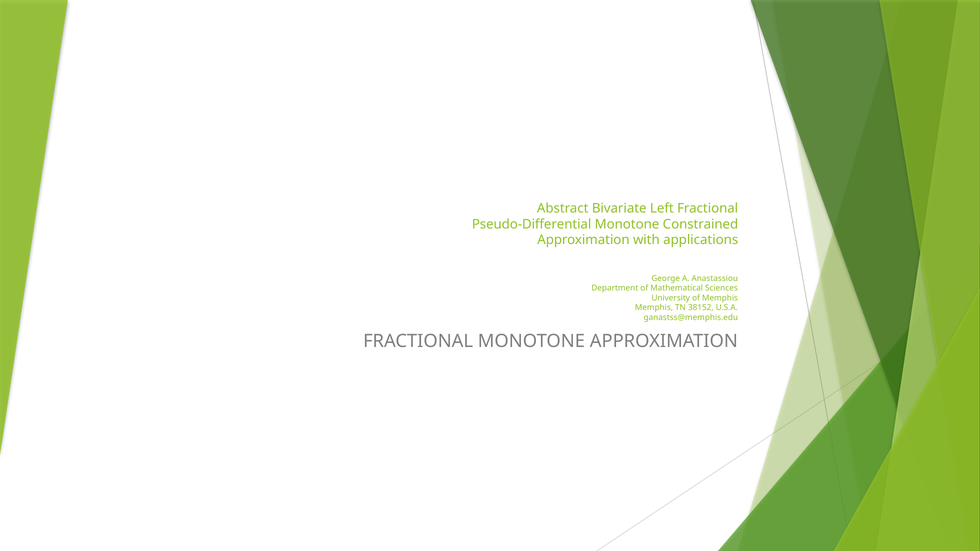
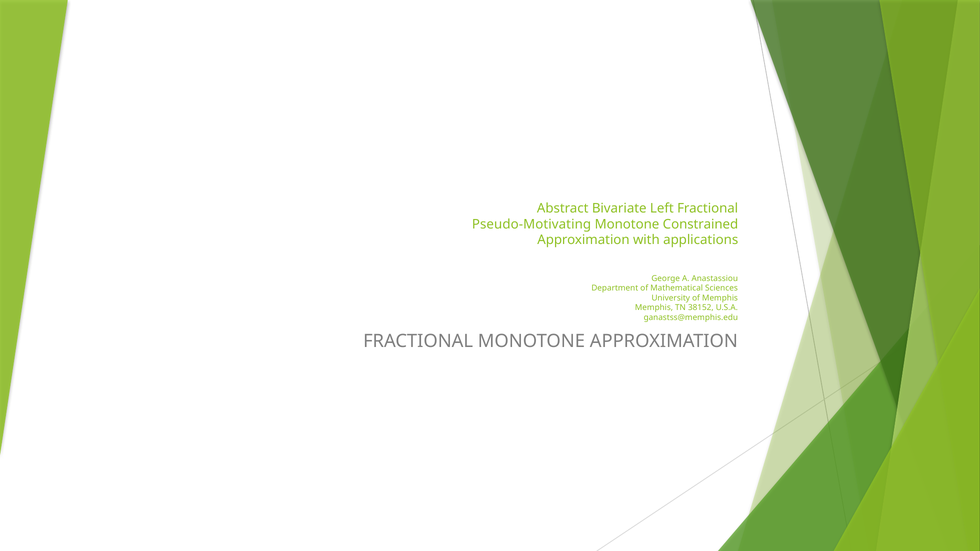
Pseudo-Differential: Pseudo-Differential -> Pseudo-Motivating
